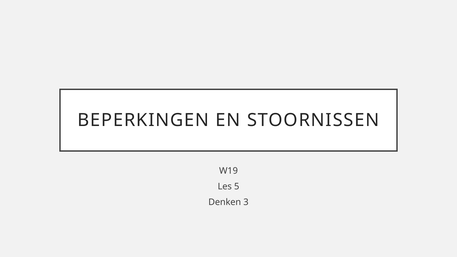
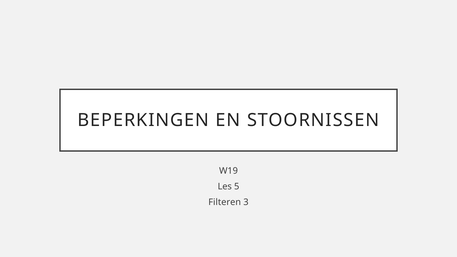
Denken: Denken -> Filteren
